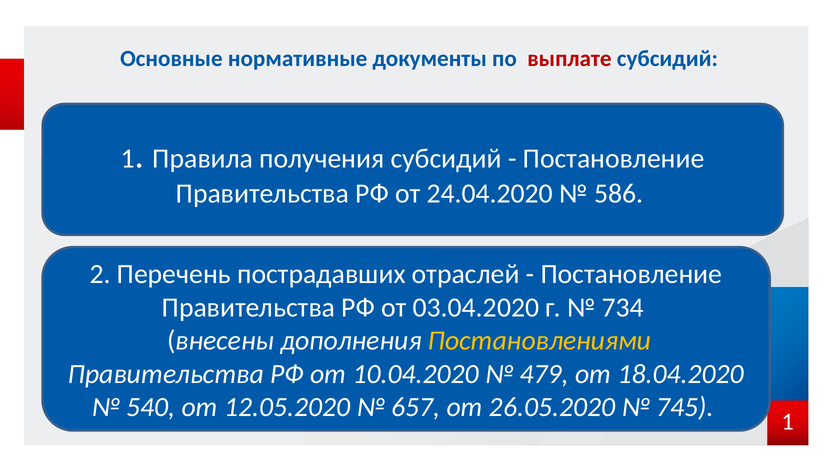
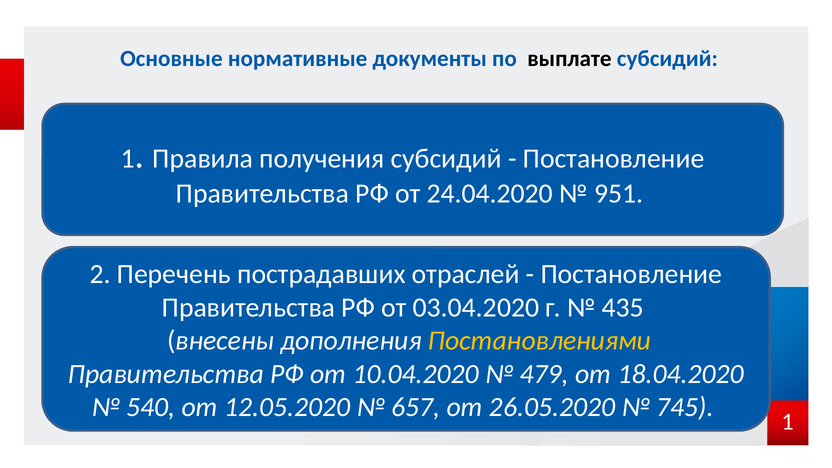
выплате colour: red -> black
586: 586 -> 951
734: 734 -> 435
